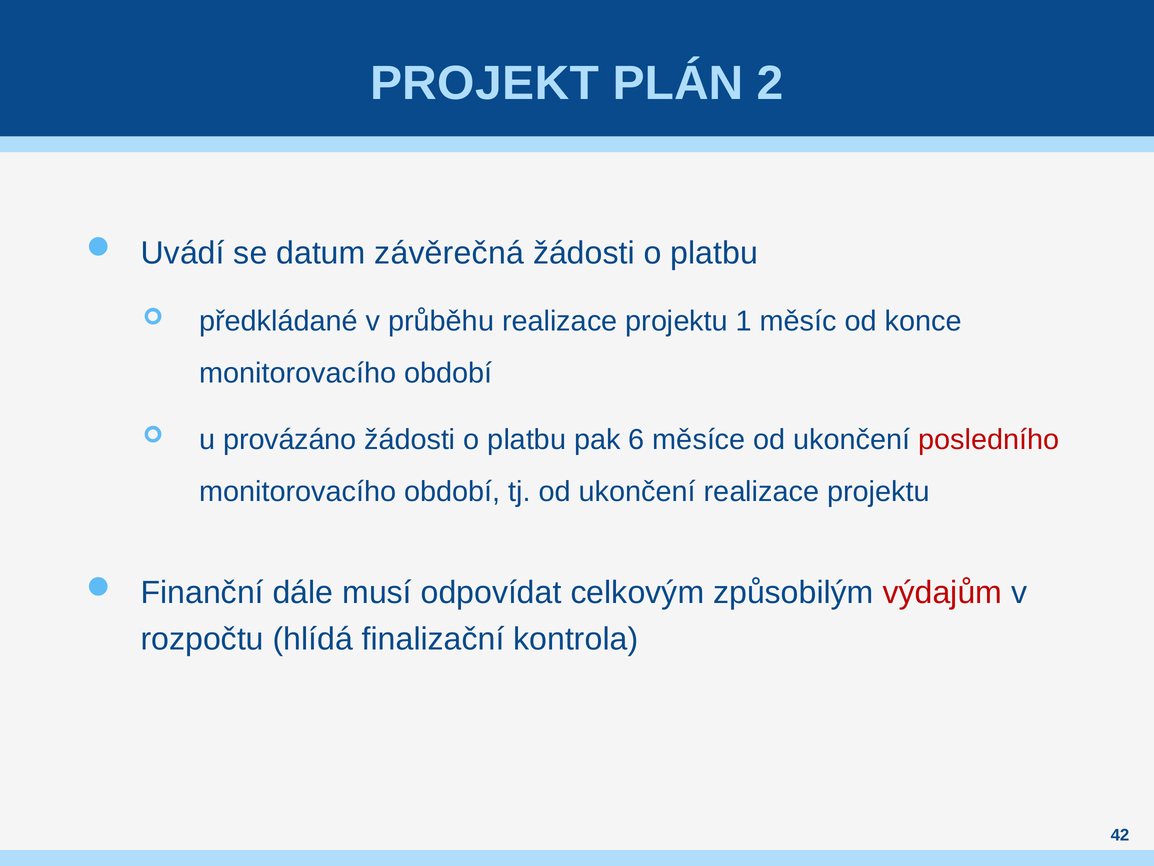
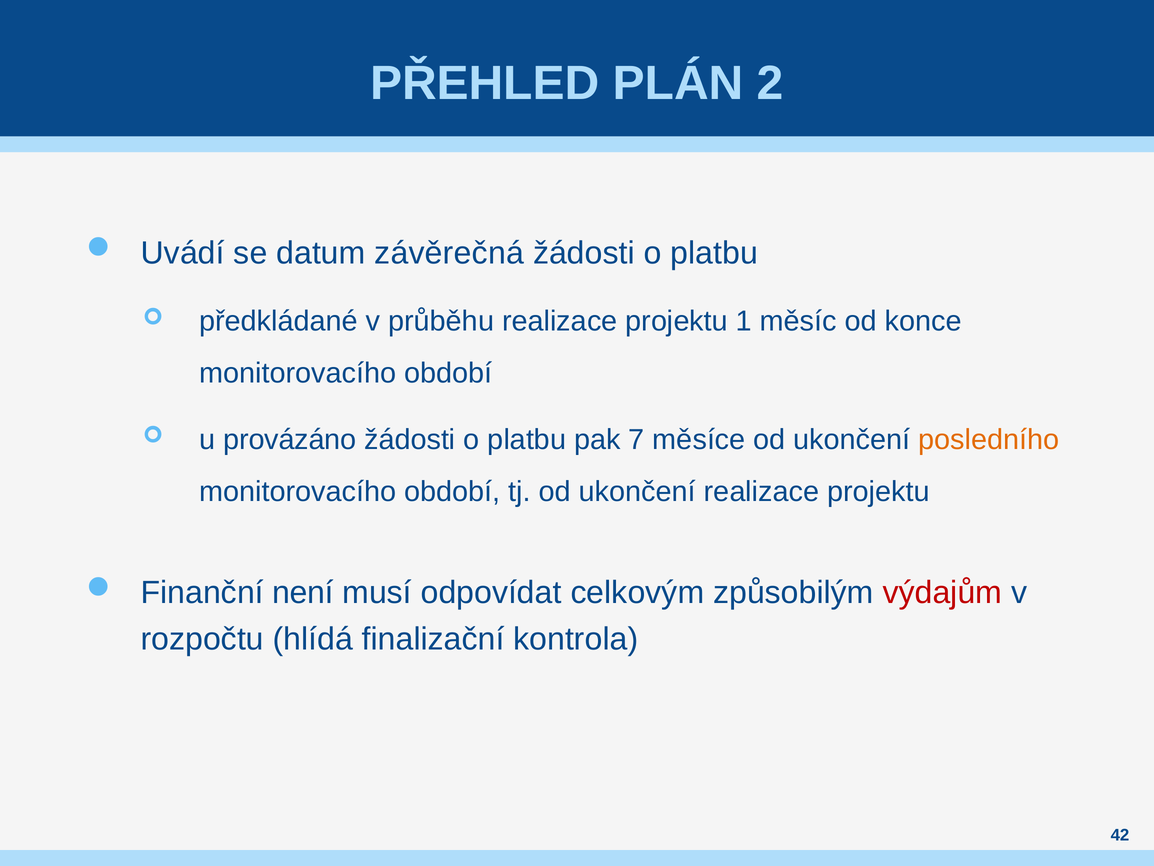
PROJEKT: PROJEKT -> PŘEHLED
6: 6 -> 7
posledního colour: red -> orange
dále: dále -> není
